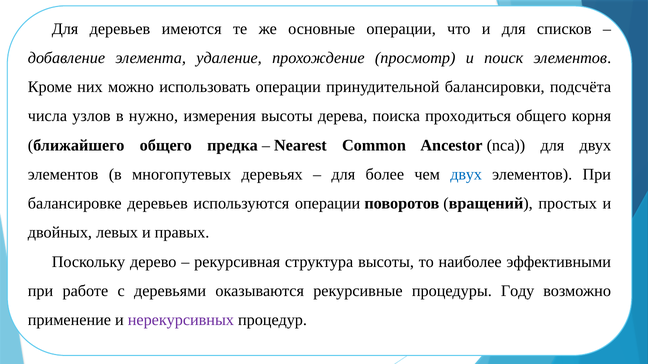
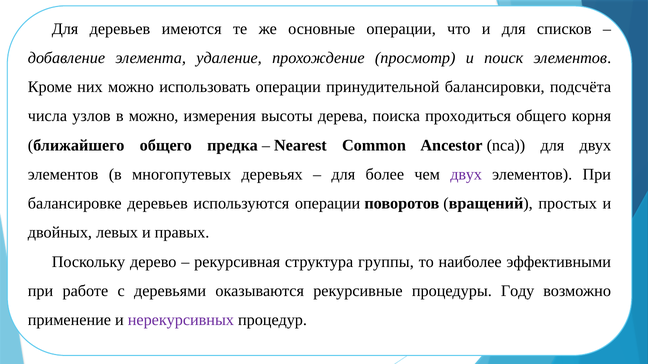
в нужно: нужно -> можно
двух at (466, 175) colour: blue -> purple
структура высоты: высоты -> группы
